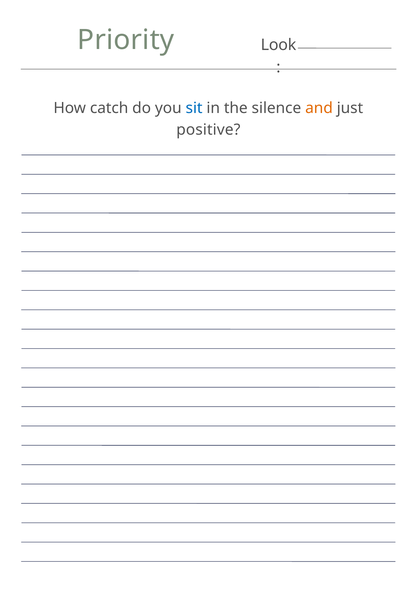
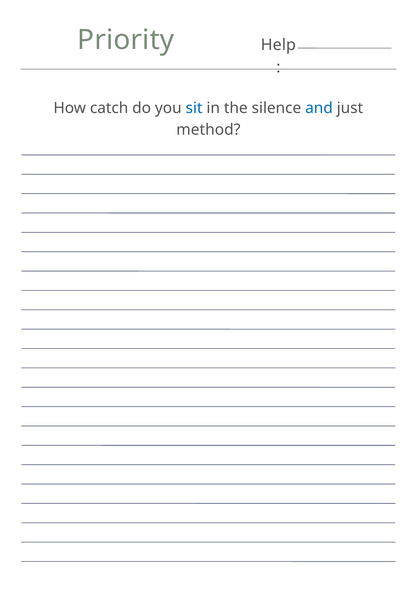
Look: Look -> Help
and colour: orange -> blue
positive: positive -> method
